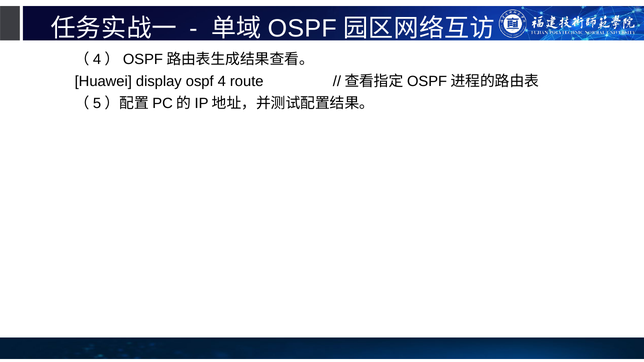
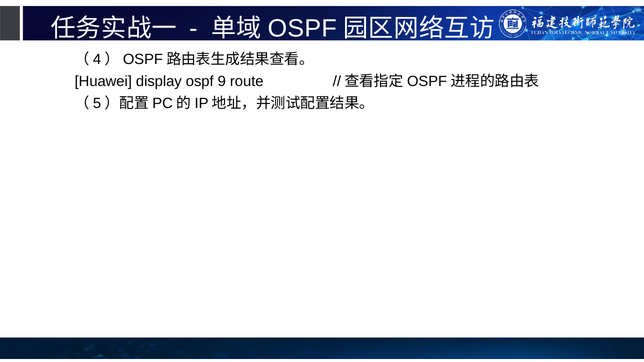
4: 4 -> 9
